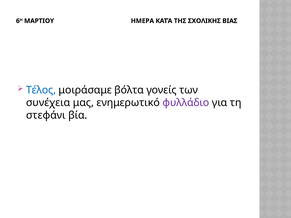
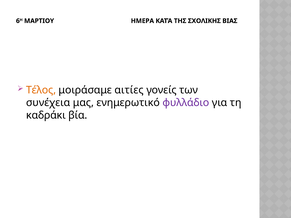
Τέλος colour: blue -> orange
βόλτα: βόλτα -> αιτίες
στεφάνι: στεφάνι -> καδράκι
